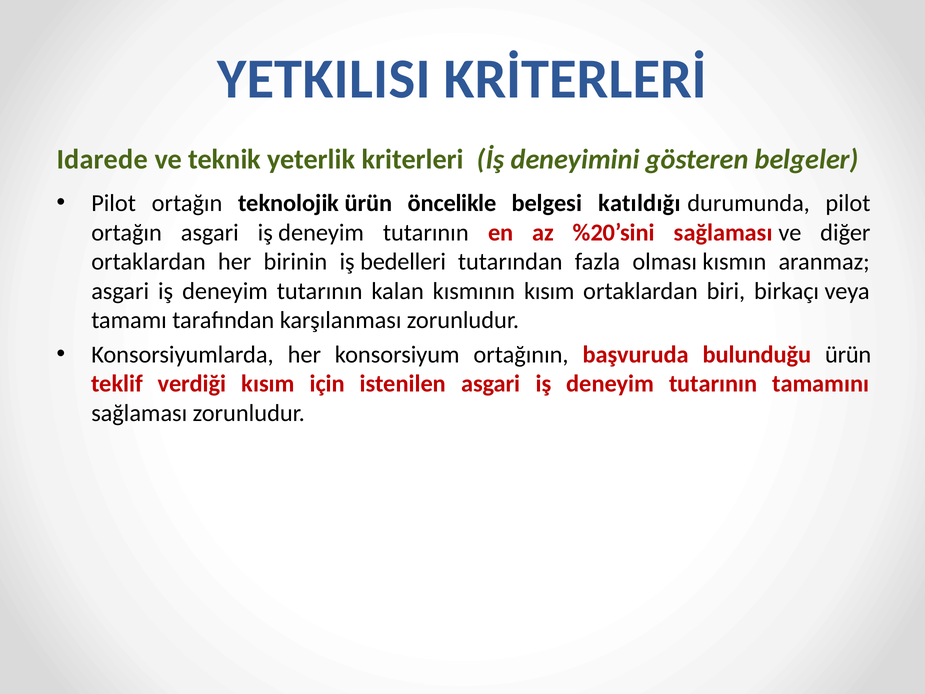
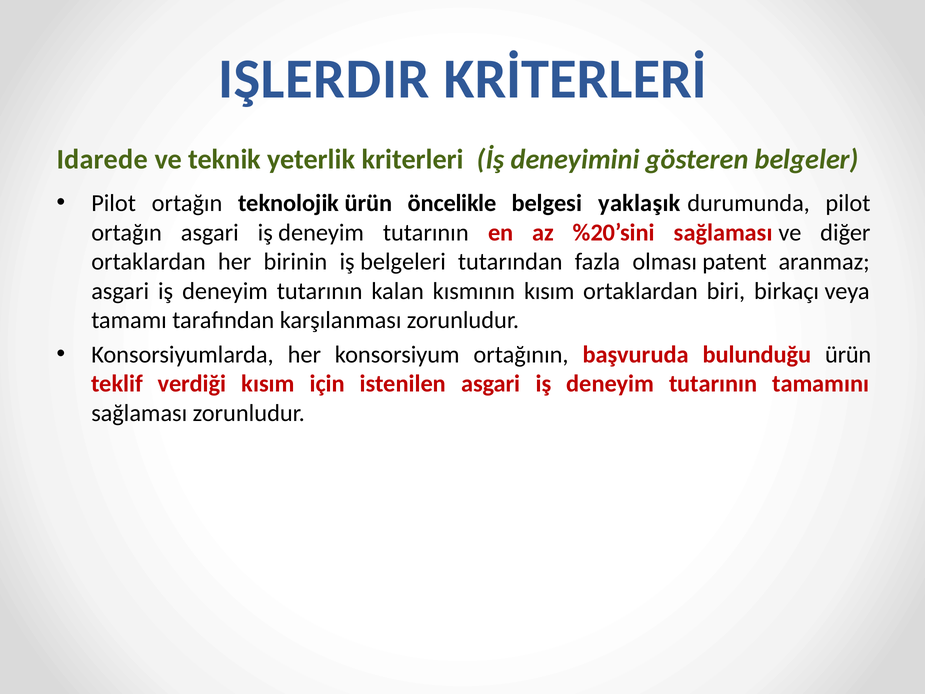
YETKILISI: YETKILISI -> IŞLERDIR
katıldığı: katıldığı -> yaklaşık
bedelleri: bedelleri -> belgeleri
kısmın: kısmın -> patent
